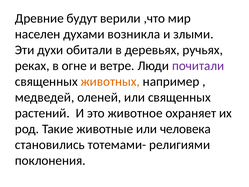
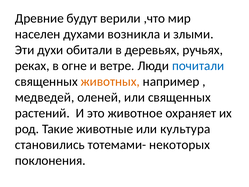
почитали colour: purple -> blue
человека: человека -> культура
религиями: религиями -> некоторых
